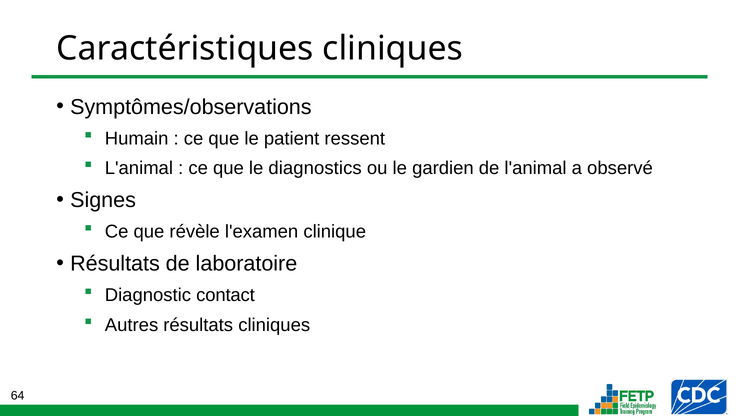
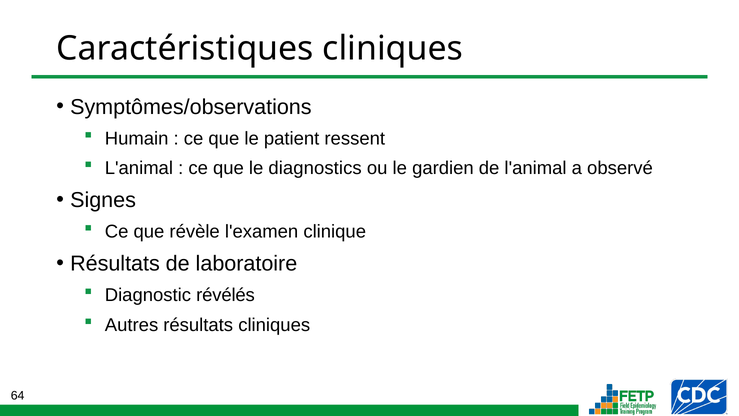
contact: contact -> révélés
